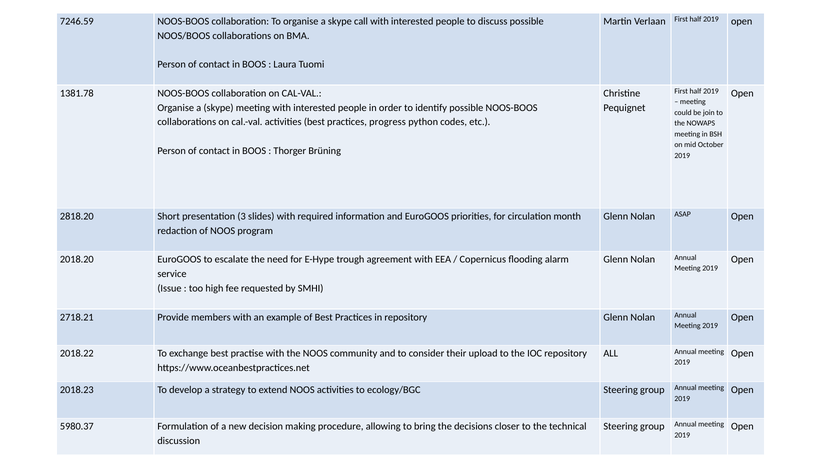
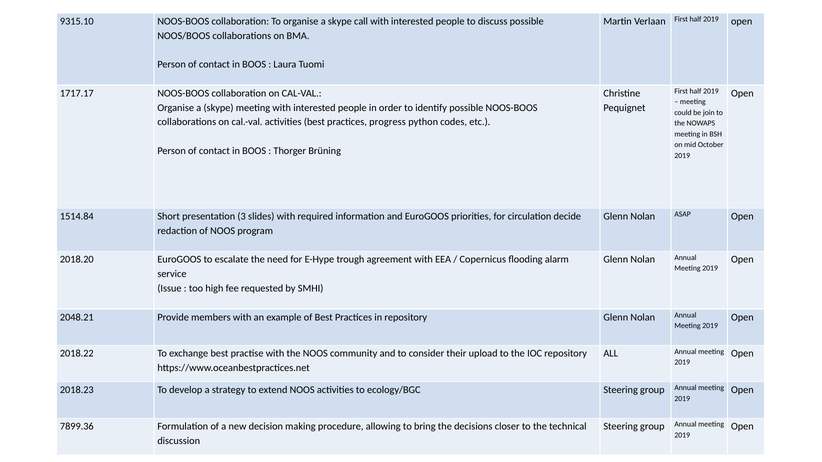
7246.59: 7246.59 -> 9315.10
1381.78: 1381.78 -> 1717.17
2818.20: 2818.20 -> 1514.84
month: month -> decide
2718.21: 2718.21 -> 2048.21
5980.37: 5980.37 -> 7899.36
